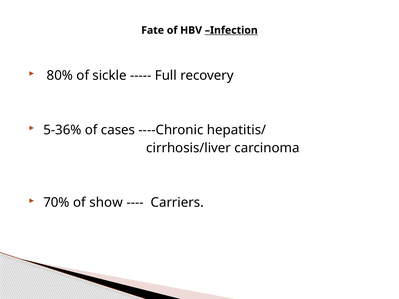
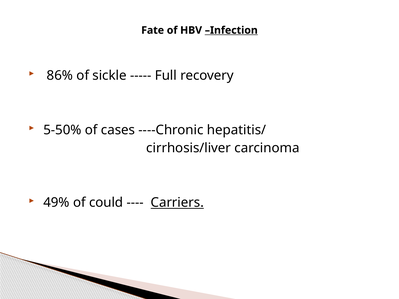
80%: 80% -> 86%
5-36%: 5-36% -> 5-50%
70%: 70% -> 49%
show: show -> could
Carriers underline: none -> present
